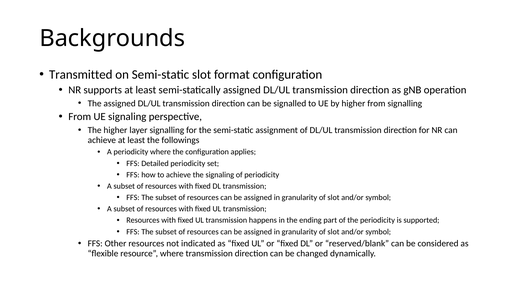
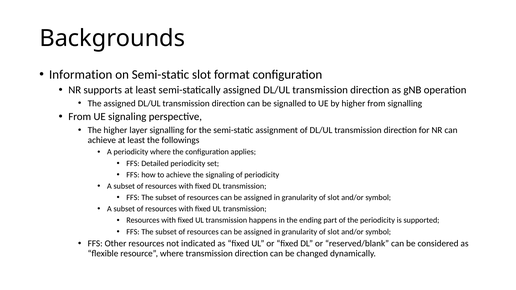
Transmitted: Transmitted -> Information
